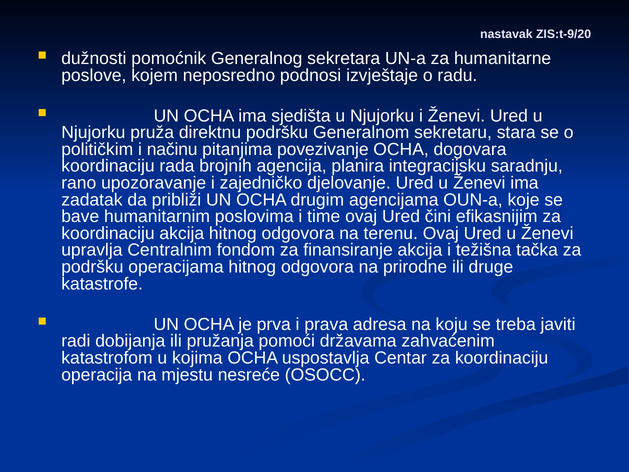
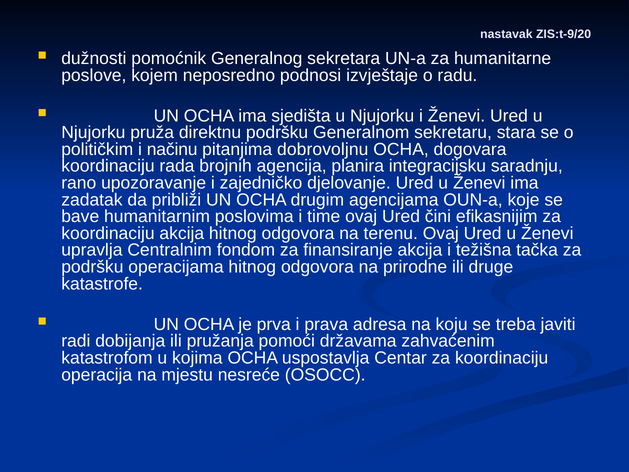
povezivanje: povezivanje -> dobrovoljnu
